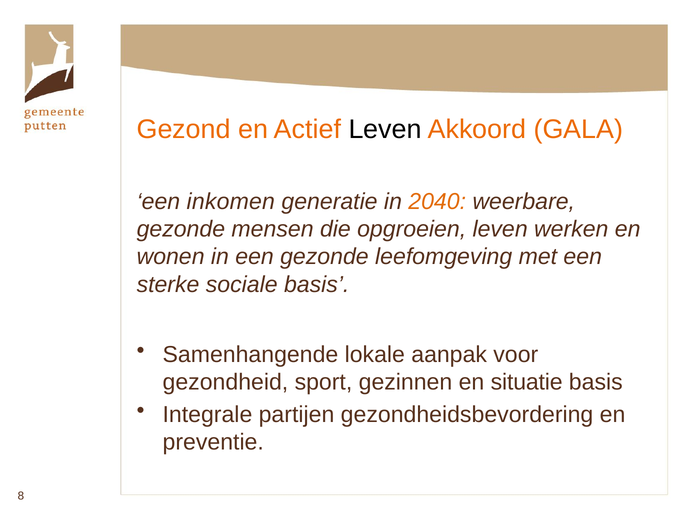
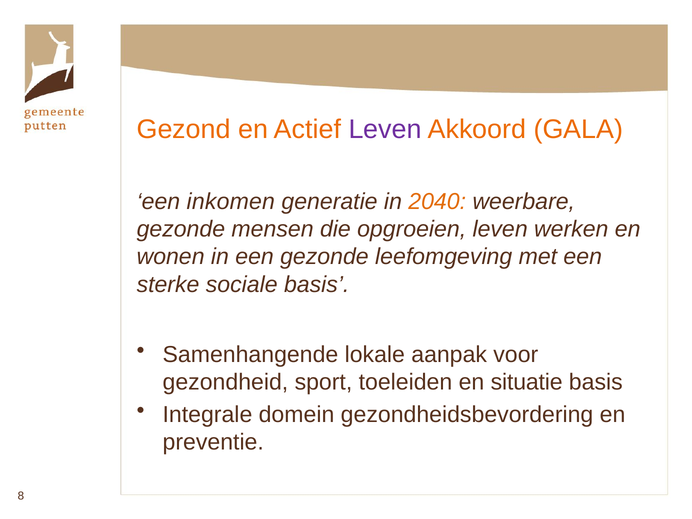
Leven at (385, 130) colour: black -> purple
gezinnen: gezinnen -> toeleiden
partijen: partijen -> domein
